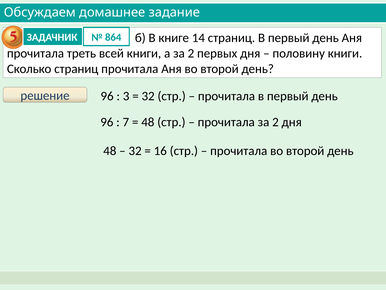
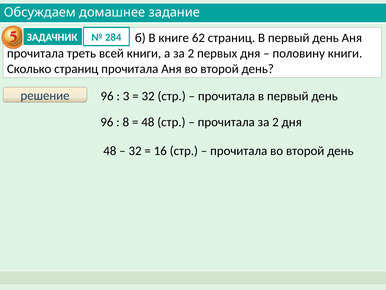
14: 14 -> 62
864: 864 -> 284
7: 7 -> 8
